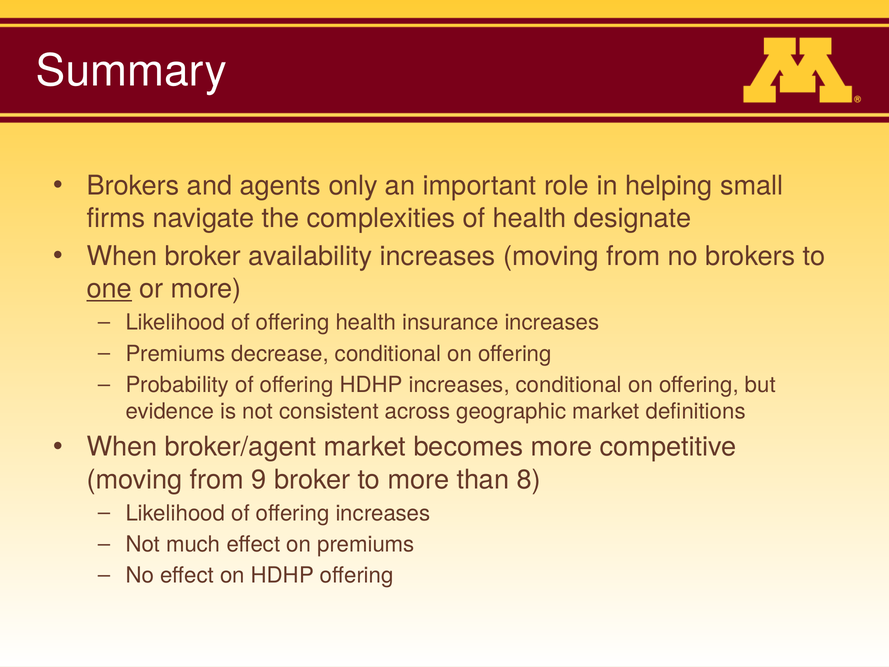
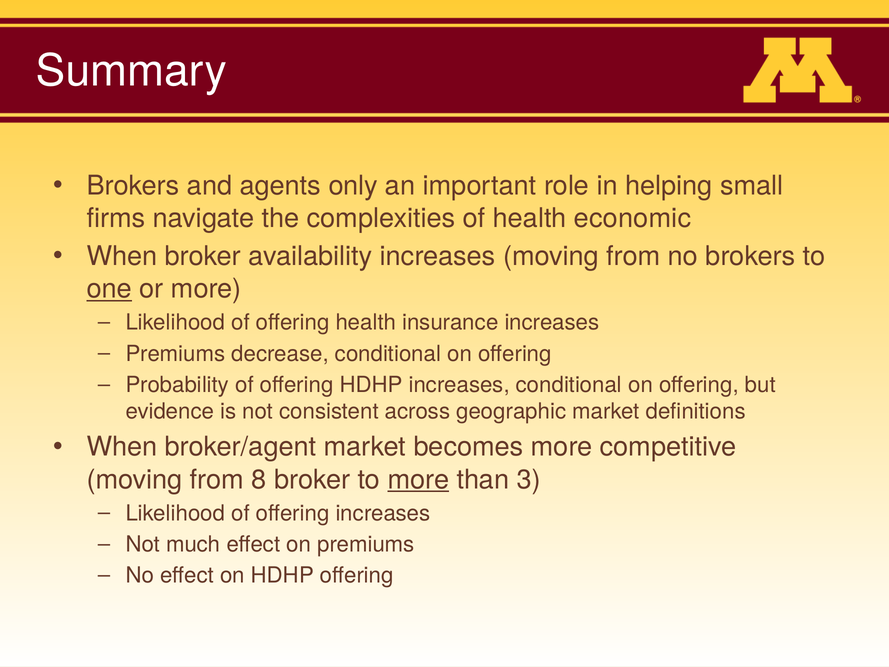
designate: designate -> economic
9: 9 -> 8
more at (418, 479) underline: none -> present
8: 8 -> 3
